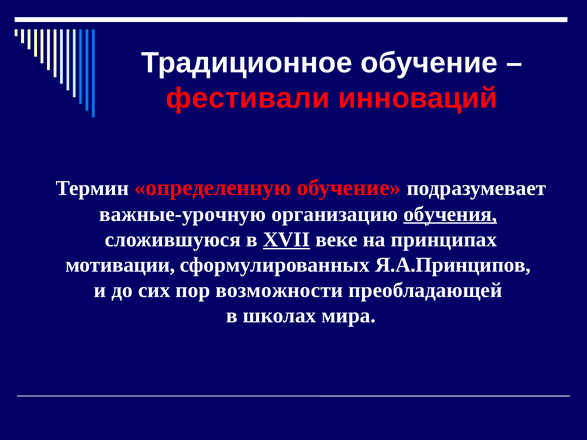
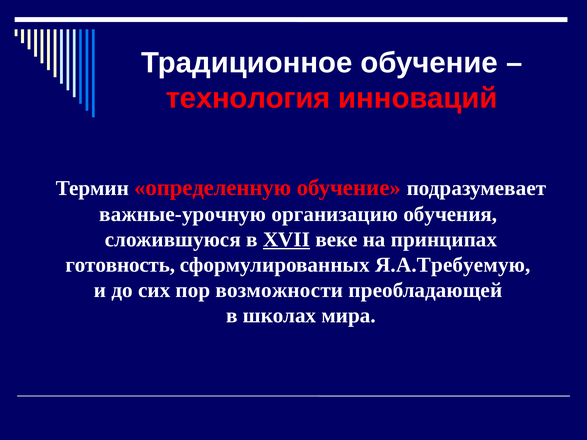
фестивали: фестивали -> технология
обучения underline: present -> none
мотивации: мотивации -> готовность
Я.А.Принципов: Я.А.Принципов -> Я.А.Требуемую
